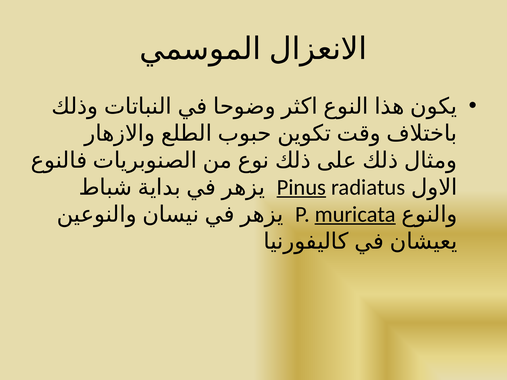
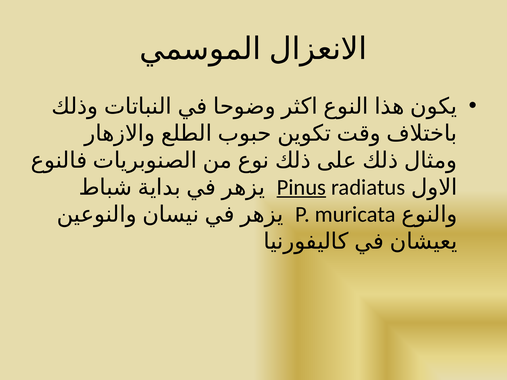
muricata underline: present -> none
